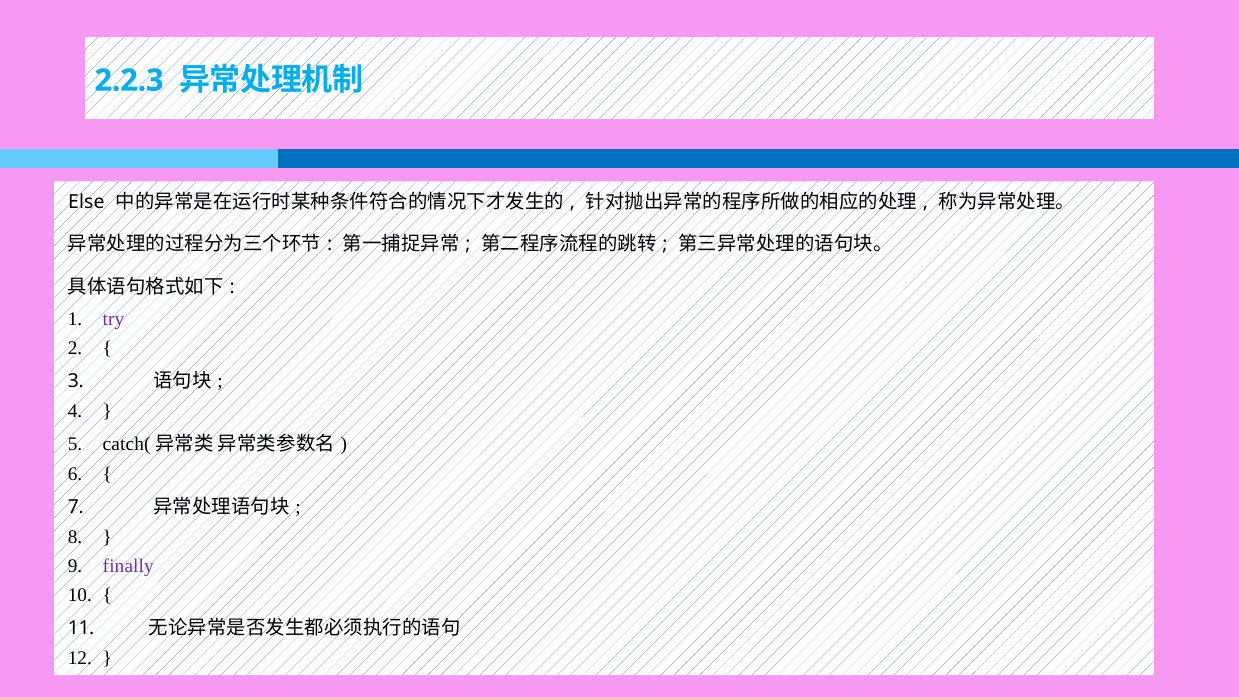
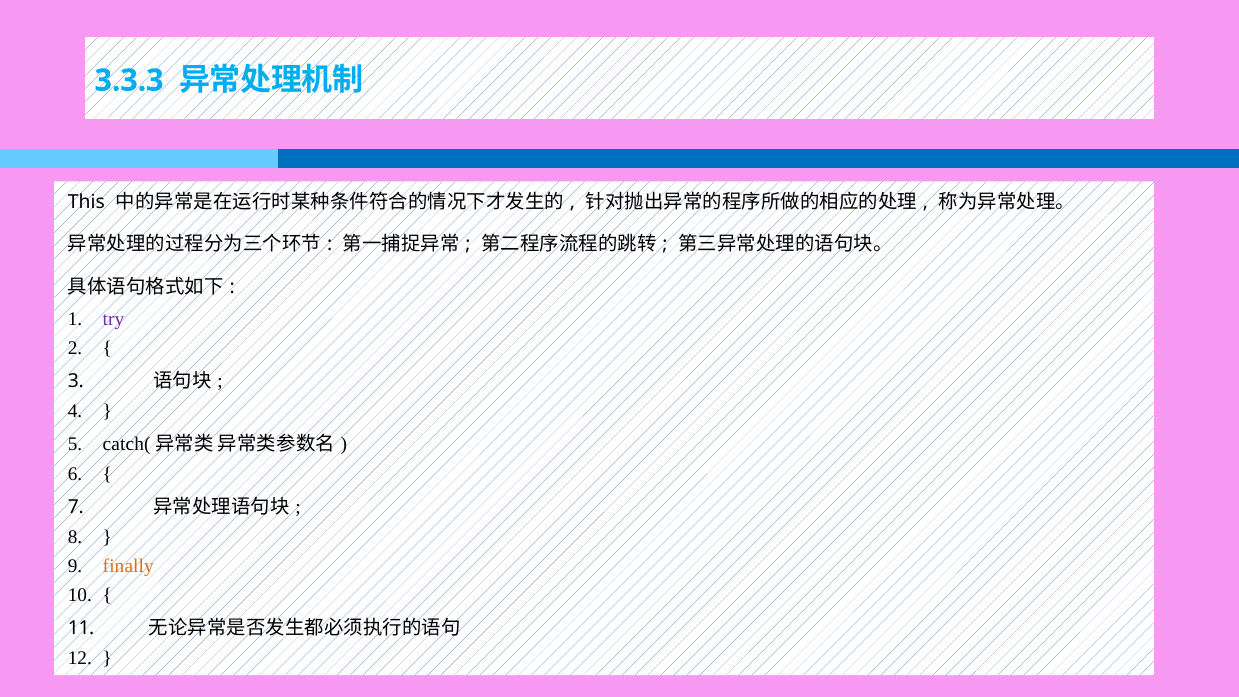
2.2.3: 2.2.3 -> 3.3.3
Else: Else -> This
finally colour: purple -> orange
